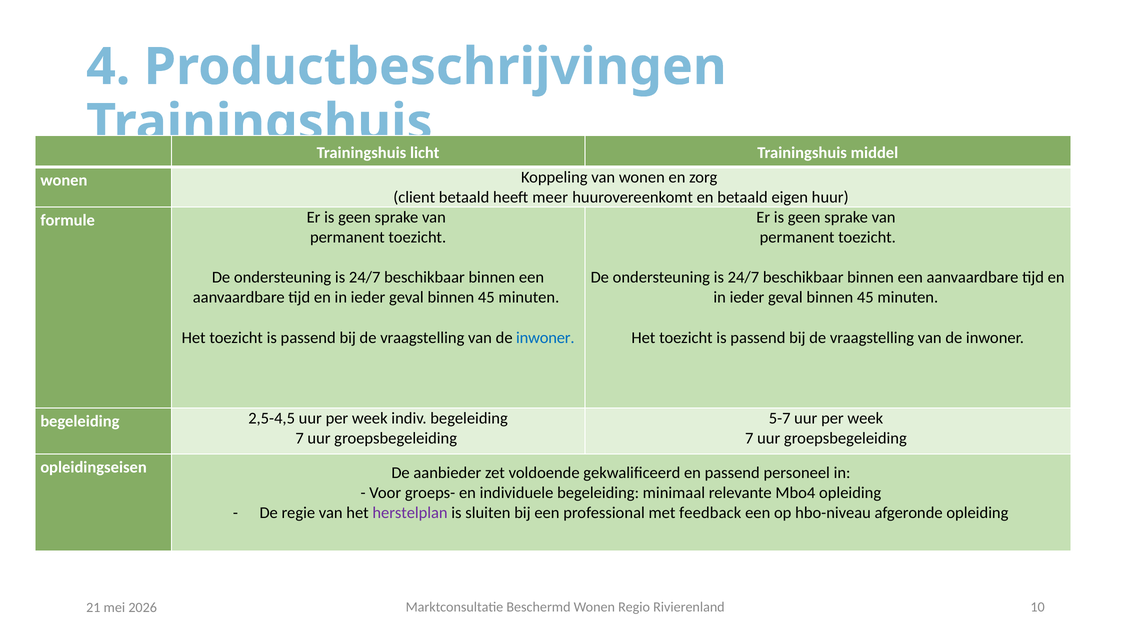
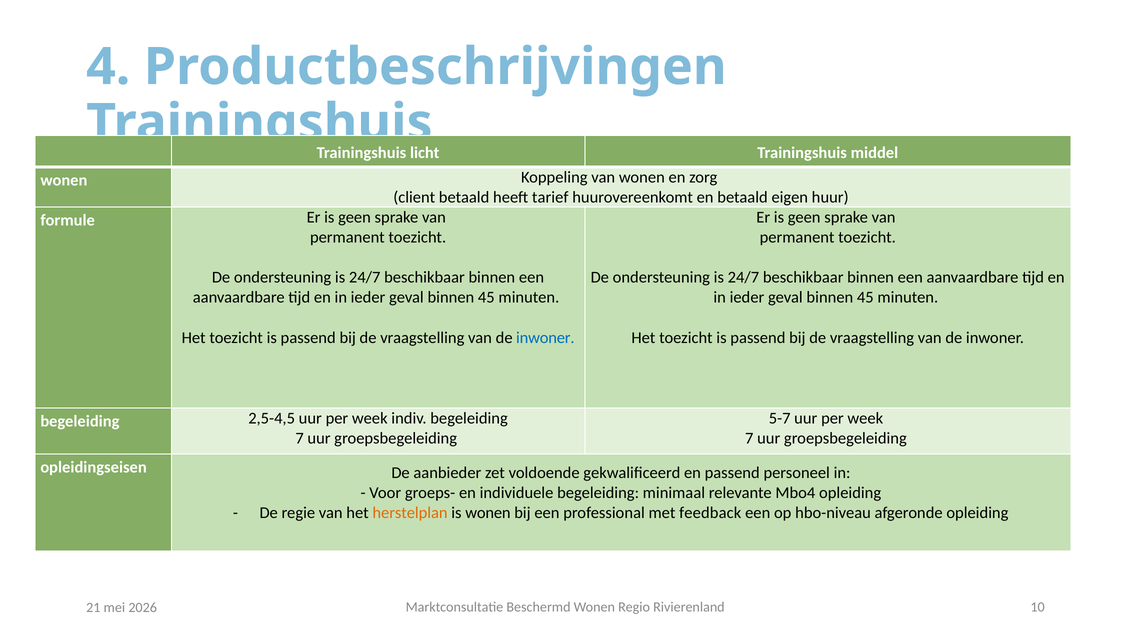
meer: meer -> tarief
herstelplan colour: purple -> orange
is sluiten: sluiten -> wonen
